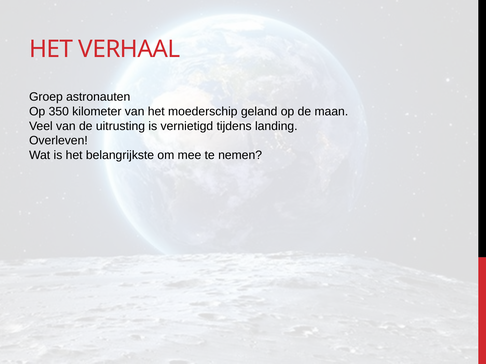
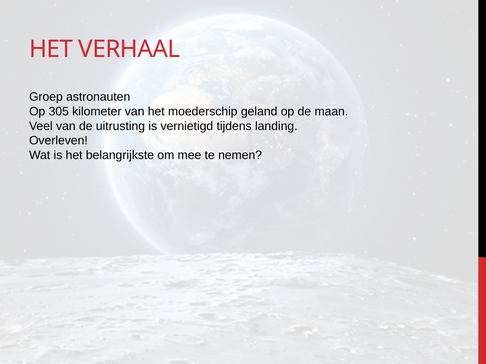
350: 350 -> 305
